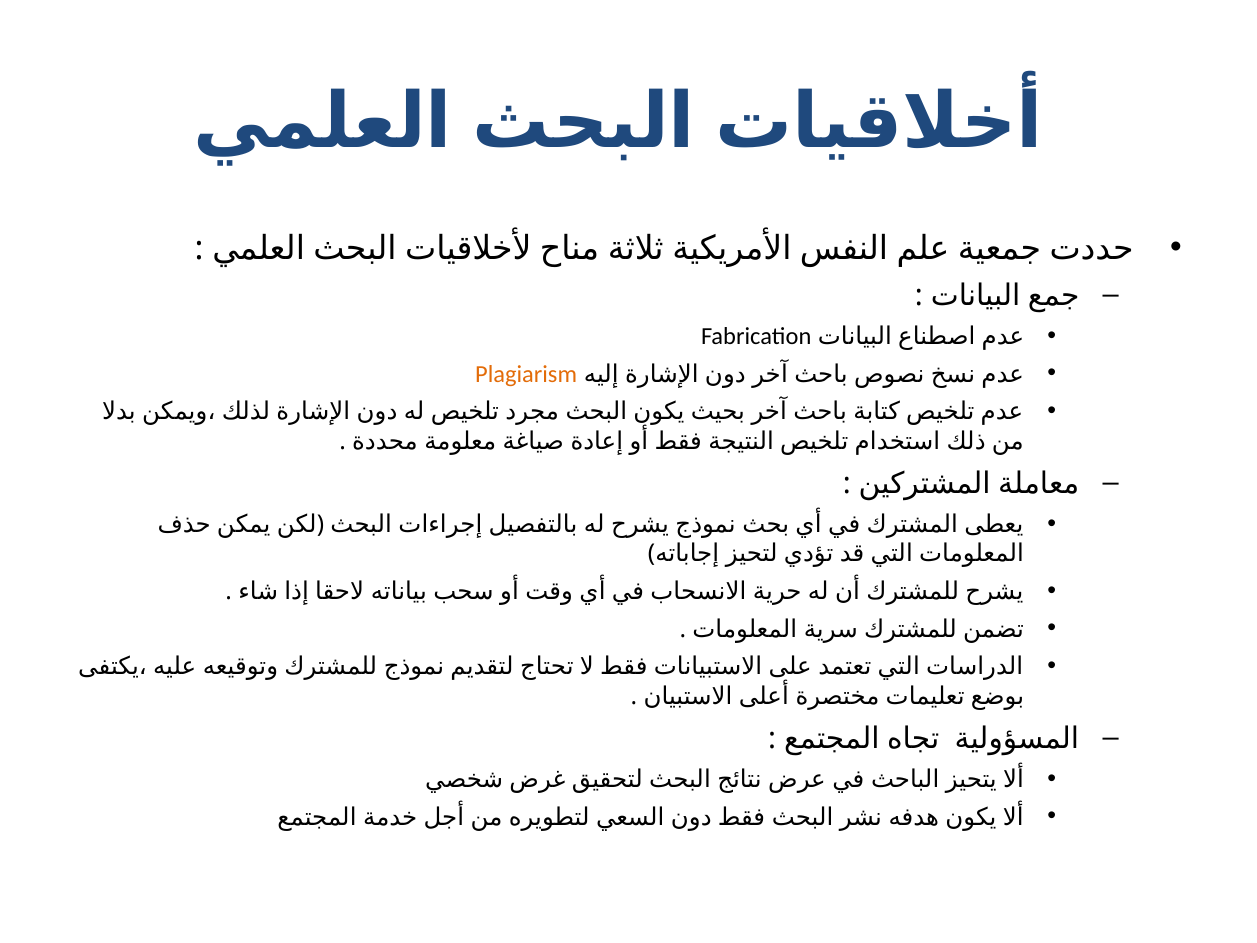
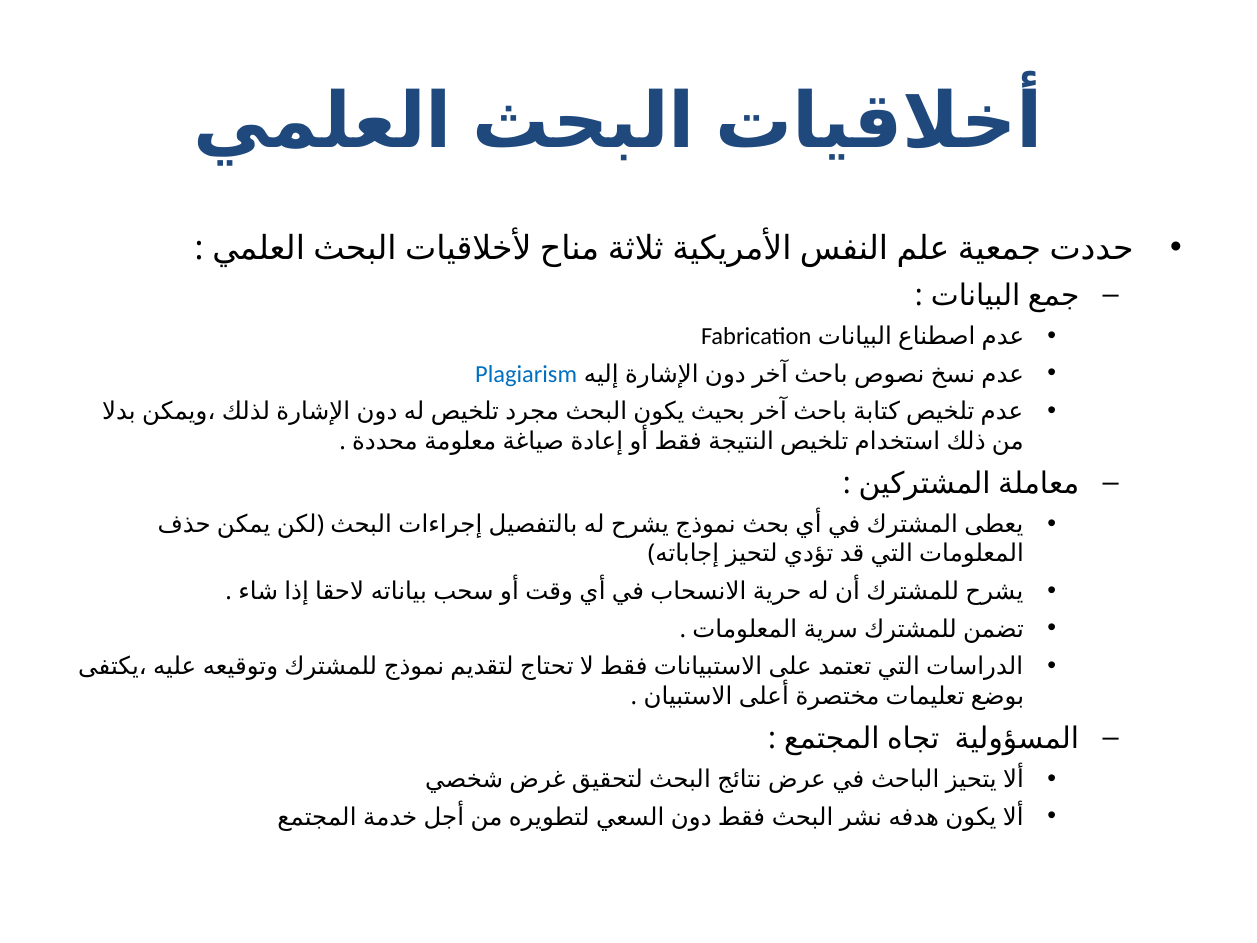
Plagiarism colour: orange -> blue
